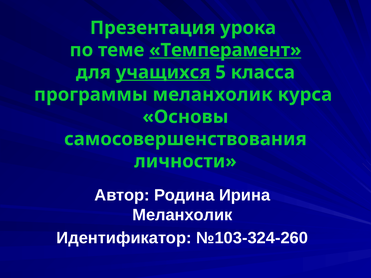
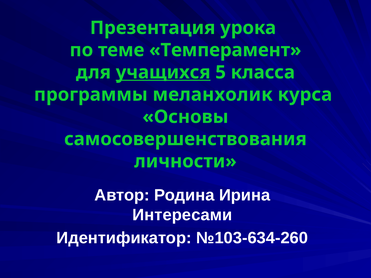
Темперамент underline: present -> none
Меланхолик at (182, 215): Меланхолик -> Интересами
№103-324-260: №103-324-260 -> №103-634-260
